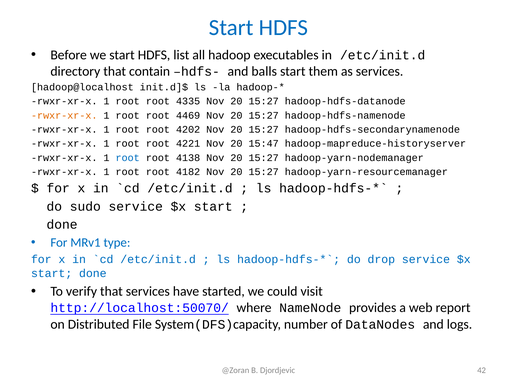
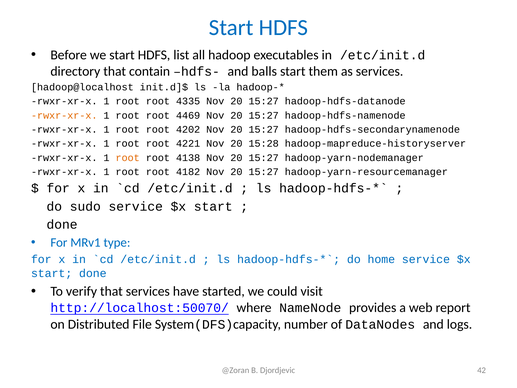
15:47: 15:47 -> 15:28
root at (128, 158) colour: blue -> orange
drop: drop -> home
